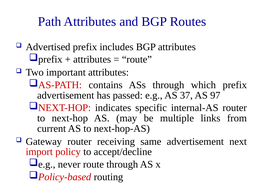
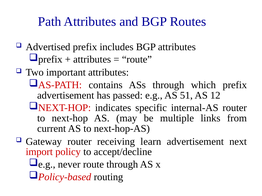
37: 37 -> 51
97: 97 -> 12
same: same -> learn
